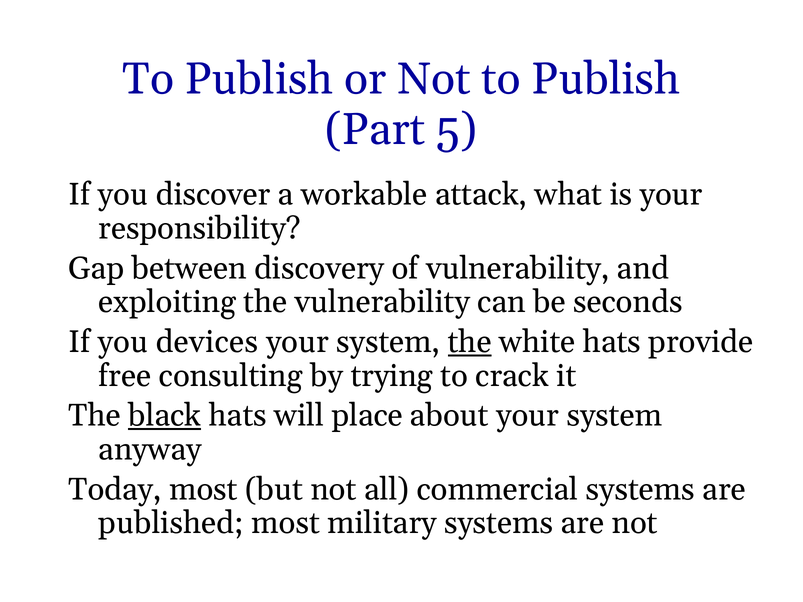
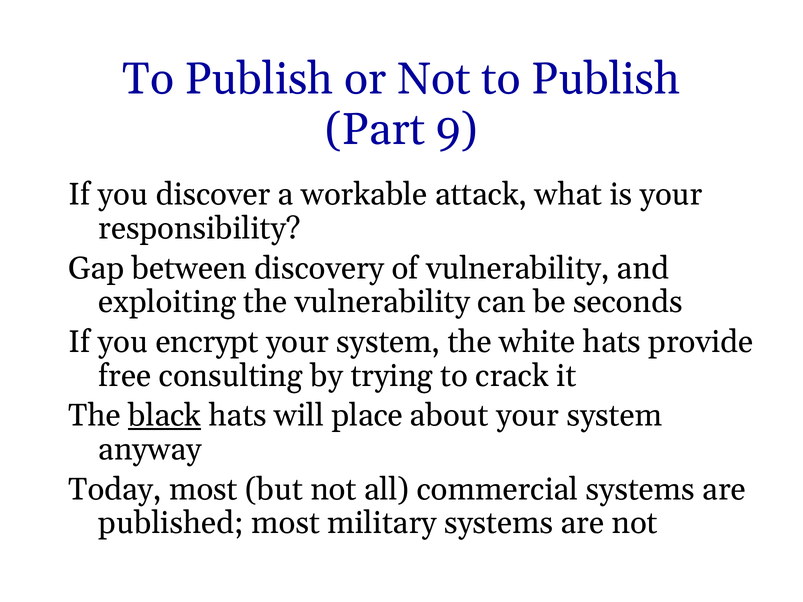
5: 5 -> 9
devices: devices -> encrypt
the at (470, 342) underline: present -> none
